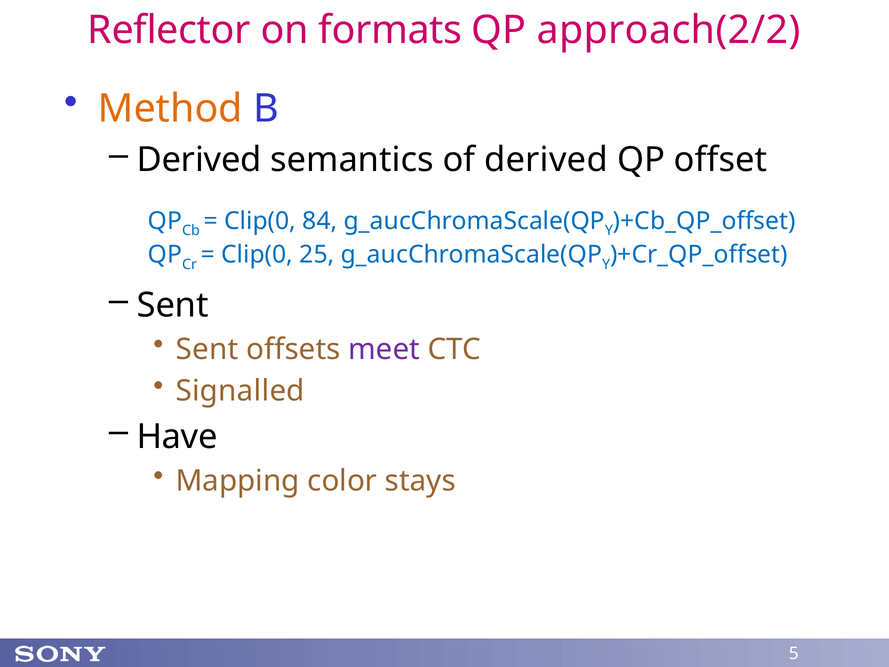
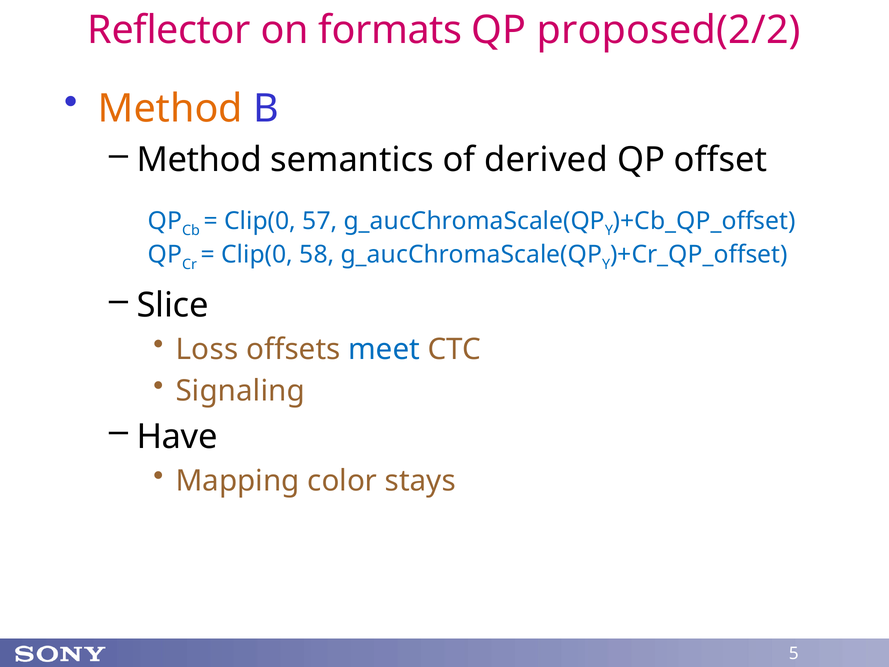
approach(2/2: approach(2/2 -> proposed(2/2
Derived at (199, 160): Derived -> Method
84: 84 -> 57
25: 25 -> 58
Sent at (173, 305): Sent -> Slice
Sent at (207, 349): Sent -> Loss
meet colour: purple -> blue
Signalled: Signalled -> Signaling
